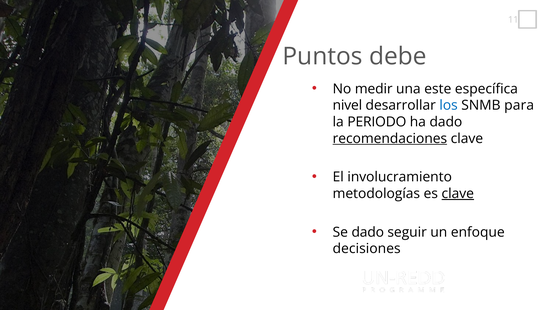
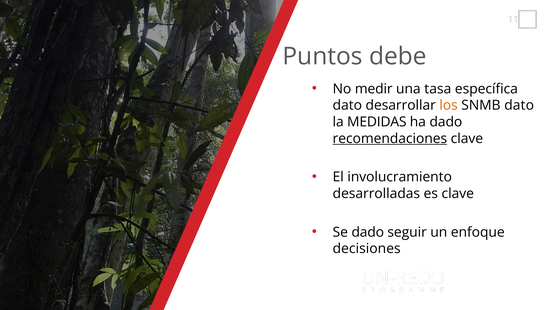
este: este -> tasa
nivel at (347, 106): nivel -> dato
los colour: blue -> orange
SNMB para: para -> dato
PERIODO: PERIODO -> MEDIDAS
metodologías: metodologías -> desarrolladas
clave at (458, 194) underline: present -> none
